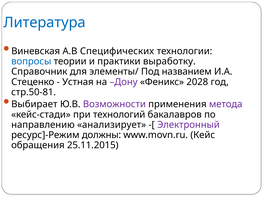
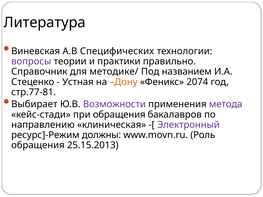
Литература colour: blue -> black
вопросы colour: blue -> purple
выработку: выработку -> правильно
элементы/: элементы/ -> методике/
Дону colour: purple -> orange
2028: 2028 -> 2074
стр.50-81: стр.50-81 -> стр.77-81
при технологий: технологий -> обращения
анализирует: анализирует -> клиническая
Кейс: Кейс -> Роль
25.11.2015: 25.11.2015 -> 25.15.2013
